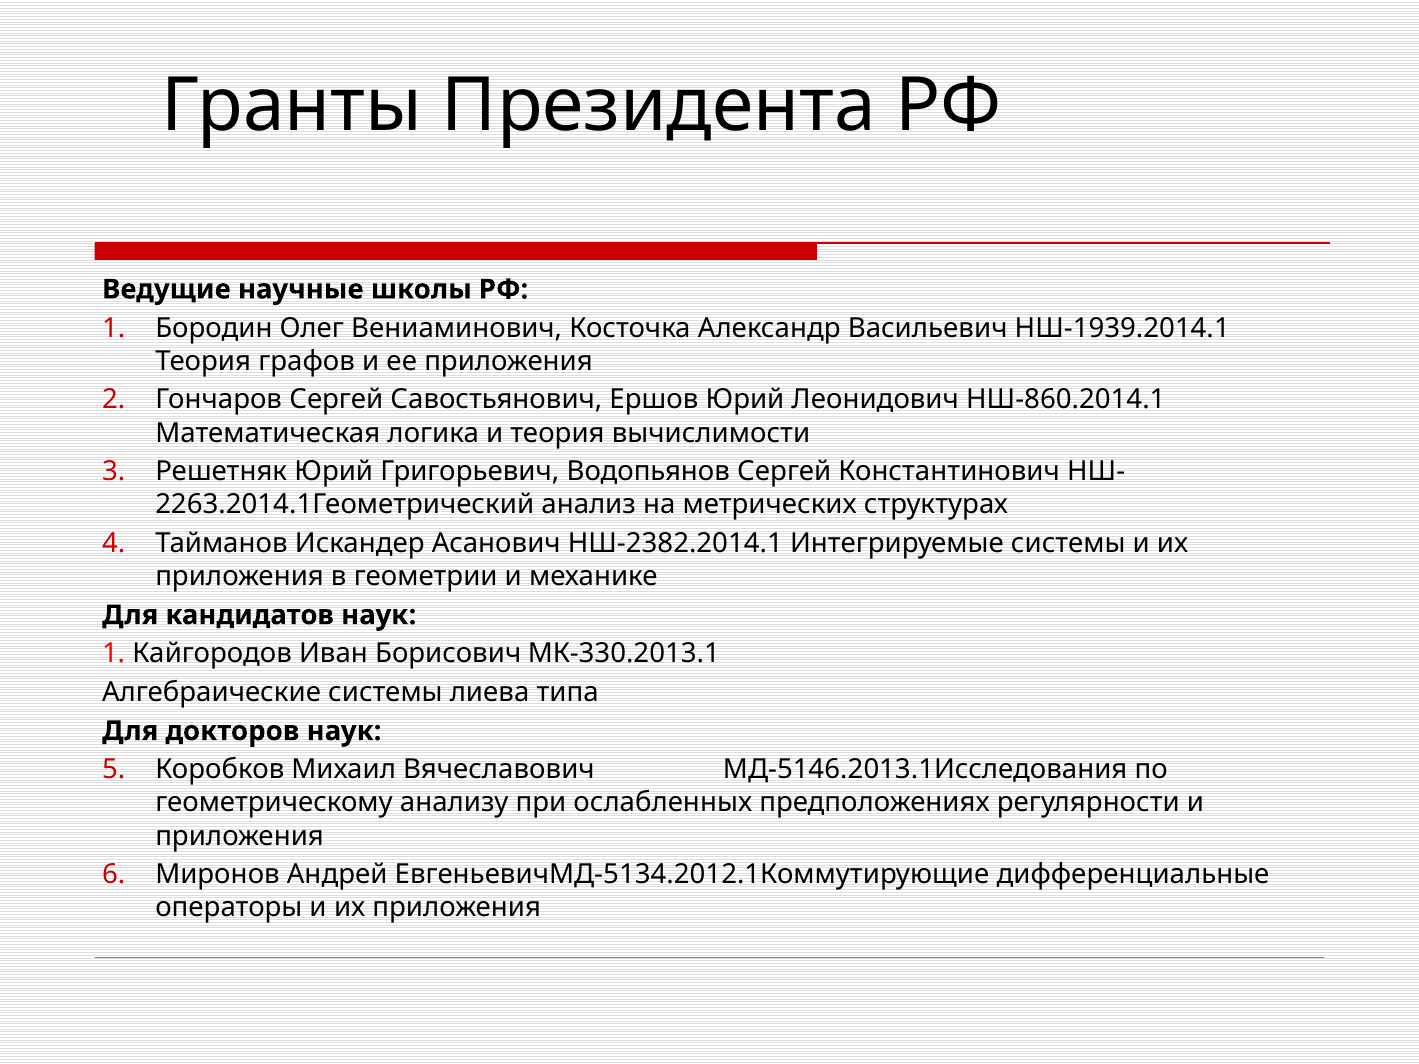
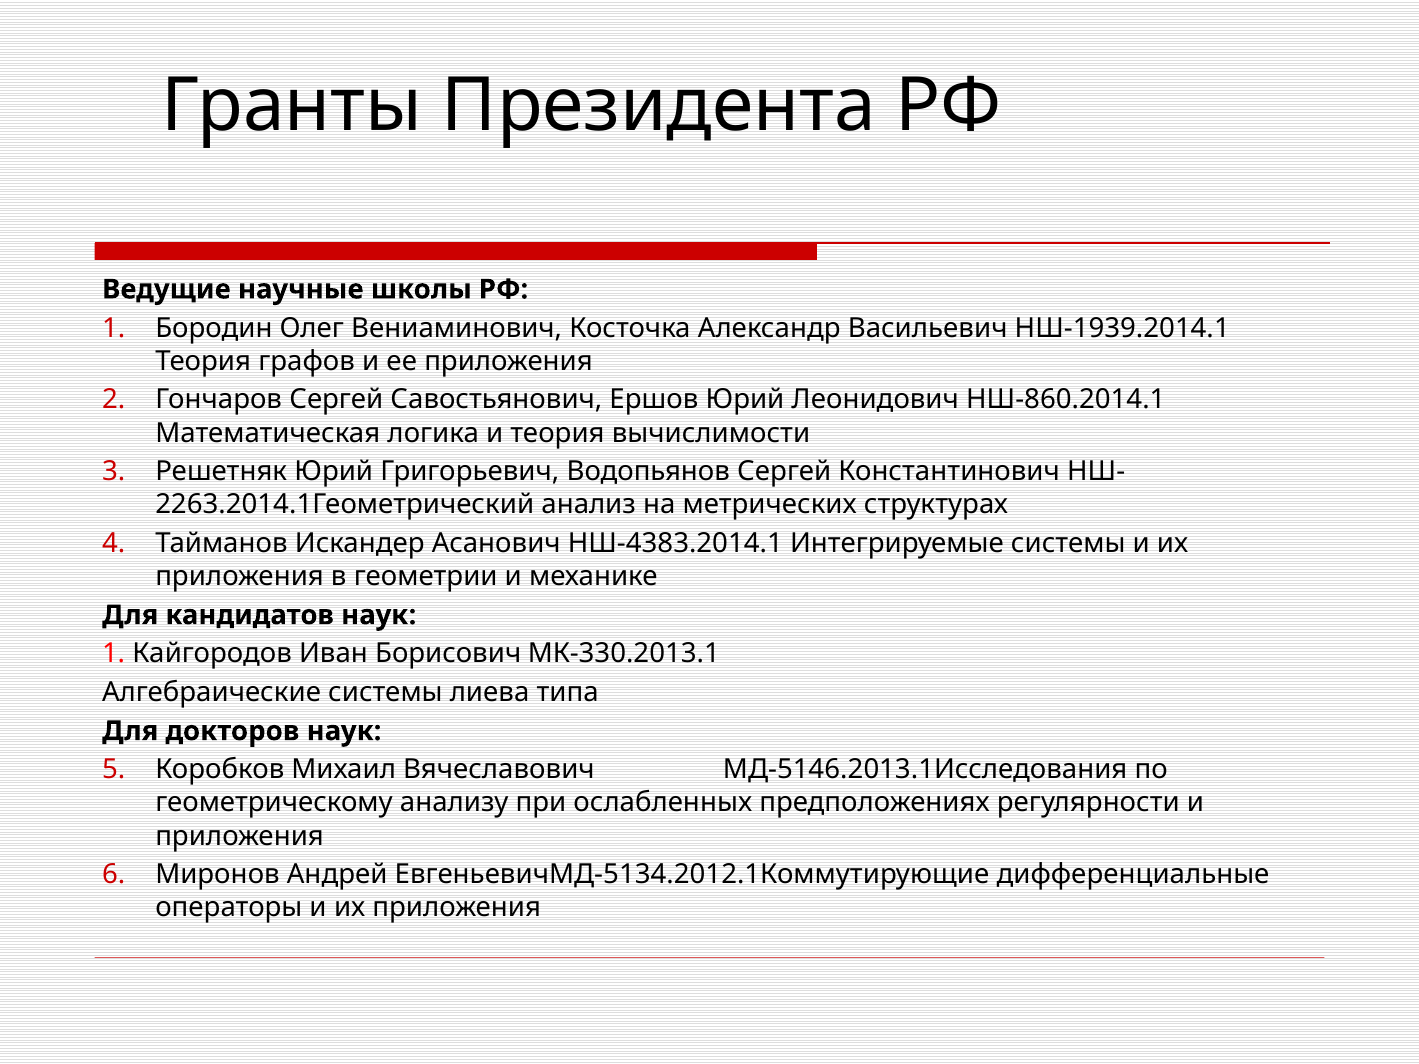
НШ-2382.2014.1: НШ-2382.2014.1 -> НШ-4383.2014.1
